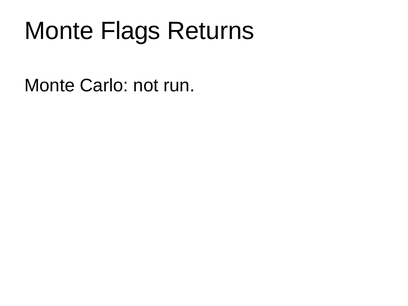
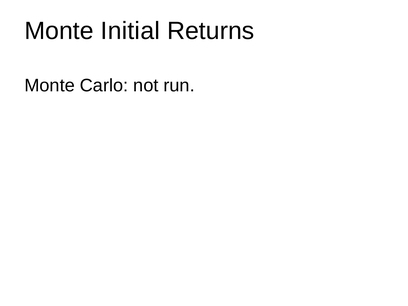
Flags: Flags -> Initial
